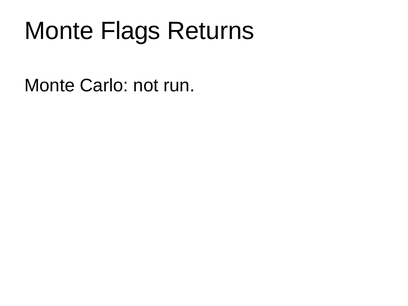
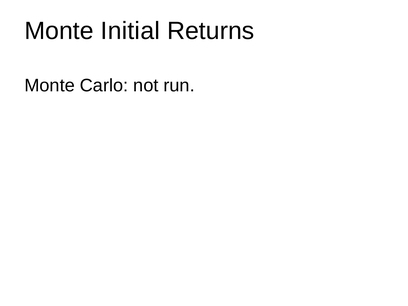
Flags: Flags -> Initial
